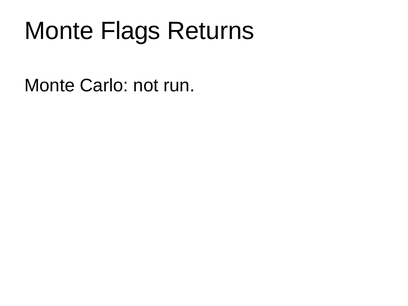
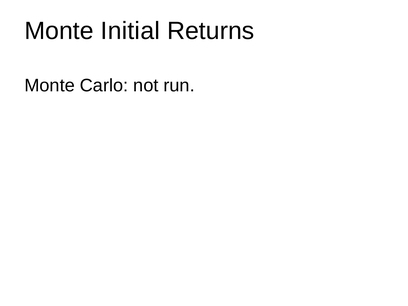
Flags: Flags -> Initial
